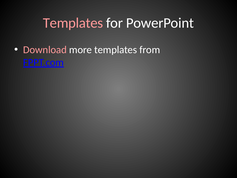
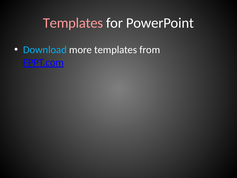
Download colour: pink -> light blue
